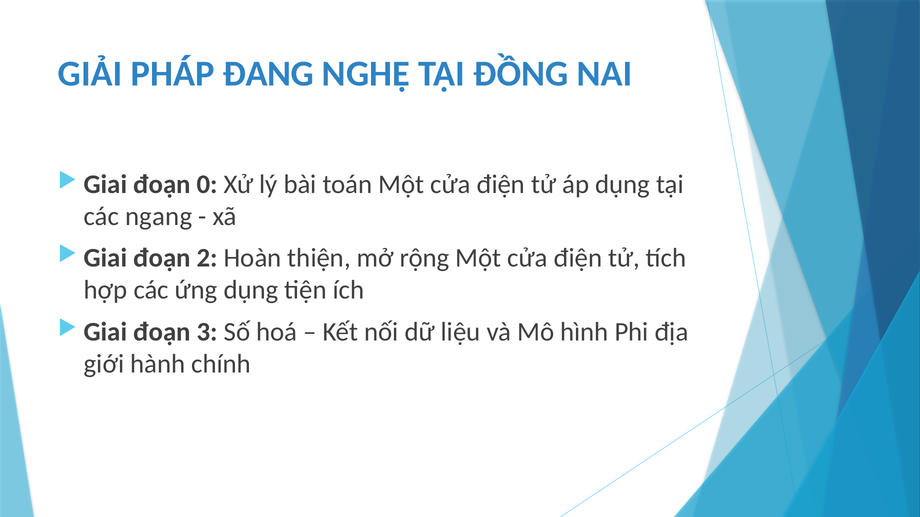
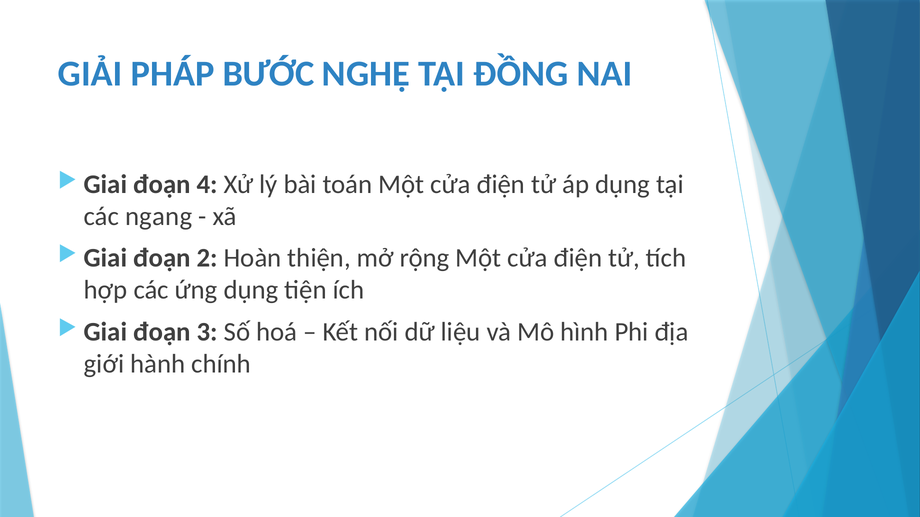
ĐANG: ĐANG -> BƯỚC
0: 0 -> 4
